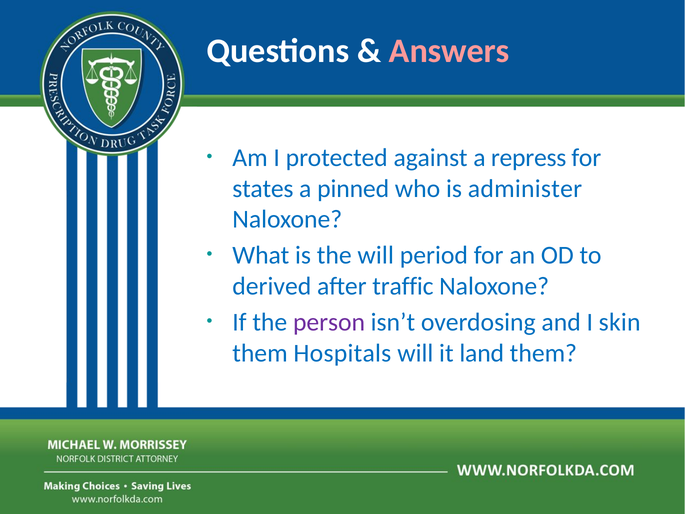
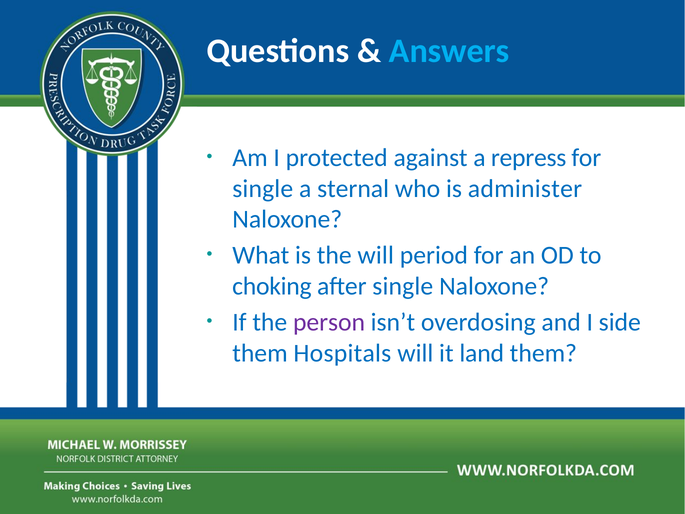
Answers colour: pink -> light blue
states at (263, 188): states -> single
pinned: pinned -> sternal
derived: derived -> choking
after traffic: traffic -> single
skin: skin -> side
